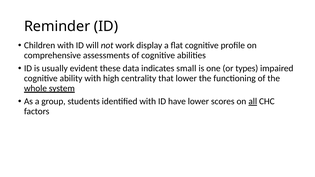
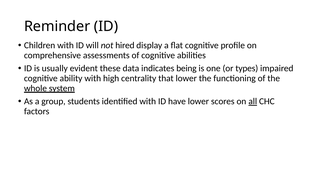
work: work -> hired
small: small -> being
